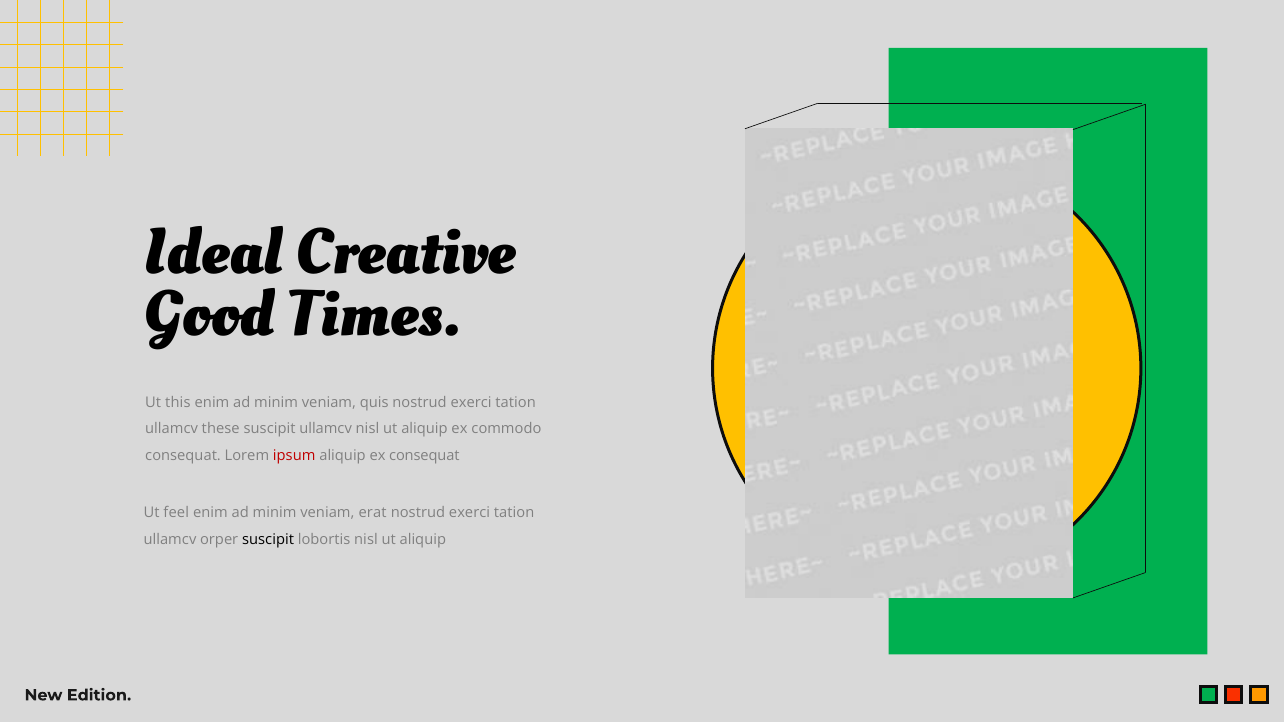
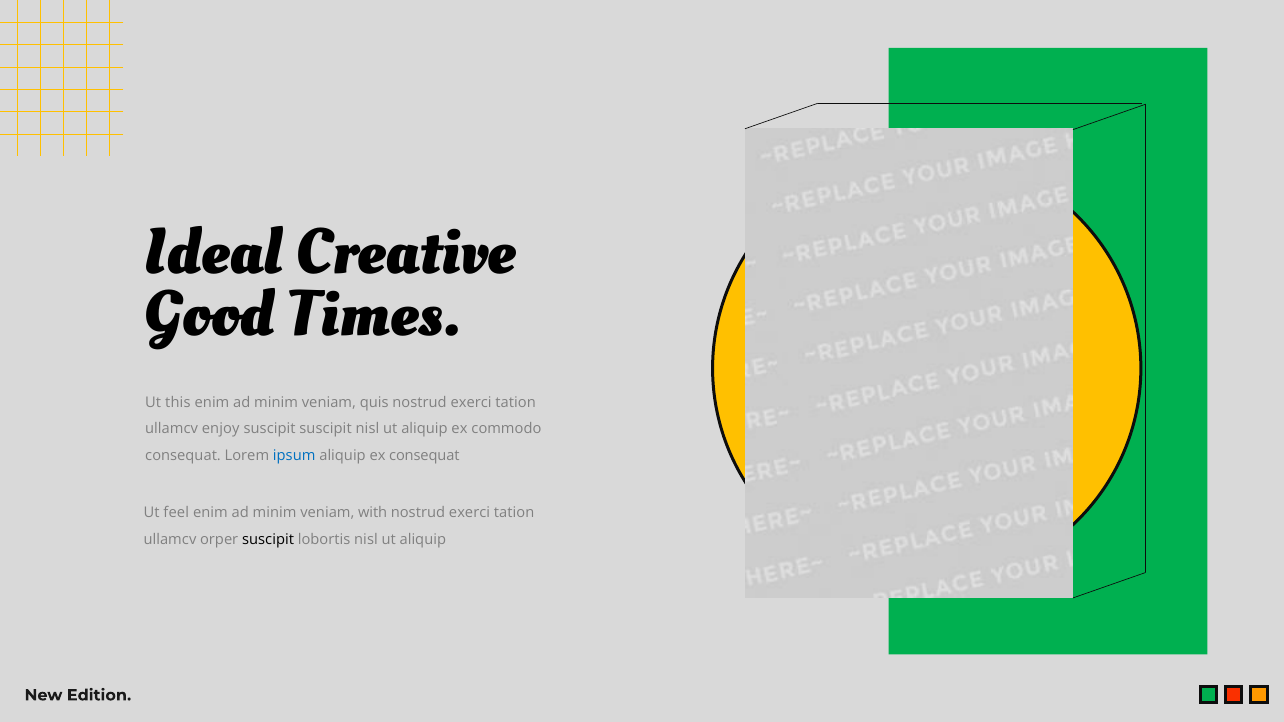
these: these -> enjoy
suscipit ullamcv: ullamcv -> suscipit
ipsum colour: red -> blue
erat: erat -> with
